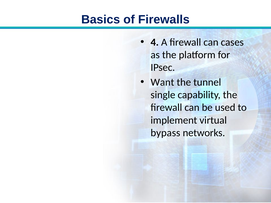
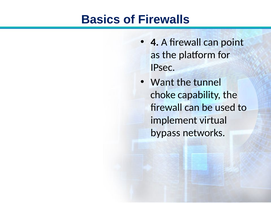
cases: cases -> point
single: single -> choke
